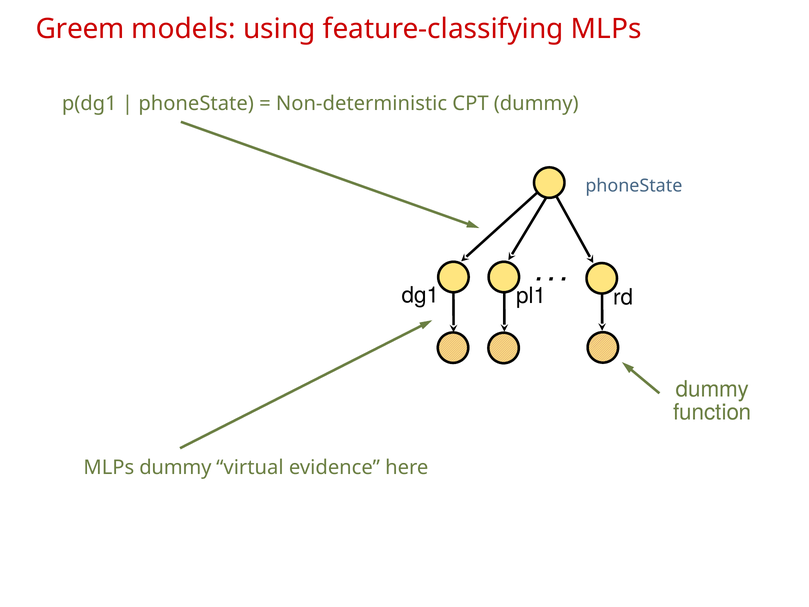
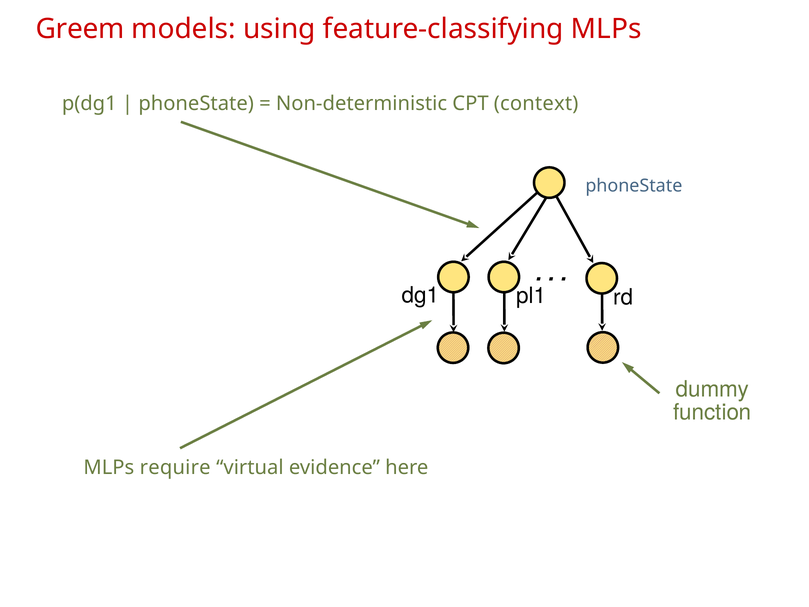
CPT dummy: dummy -> context
MLPs dummy: dummy -> require
